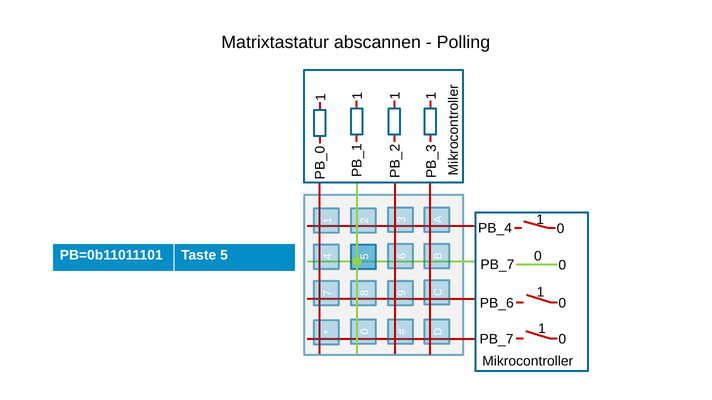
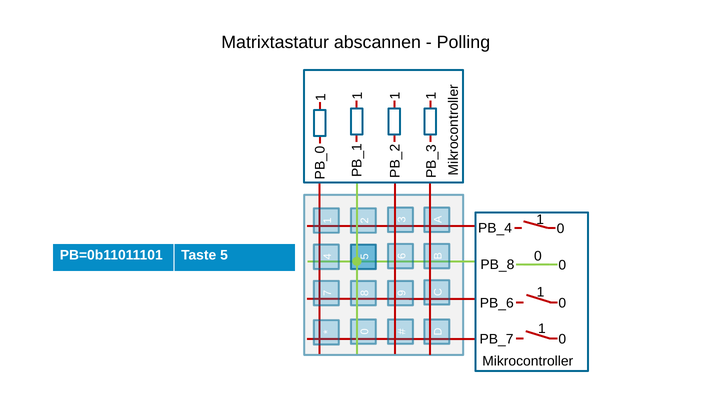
PB_7 at (497, 265): PB_7 -> PB_8
